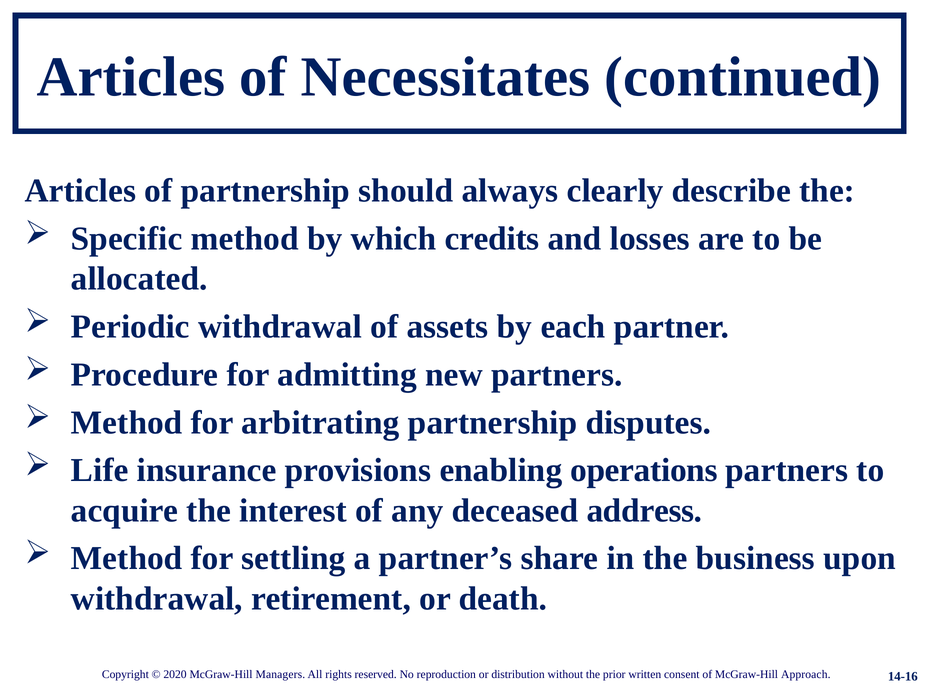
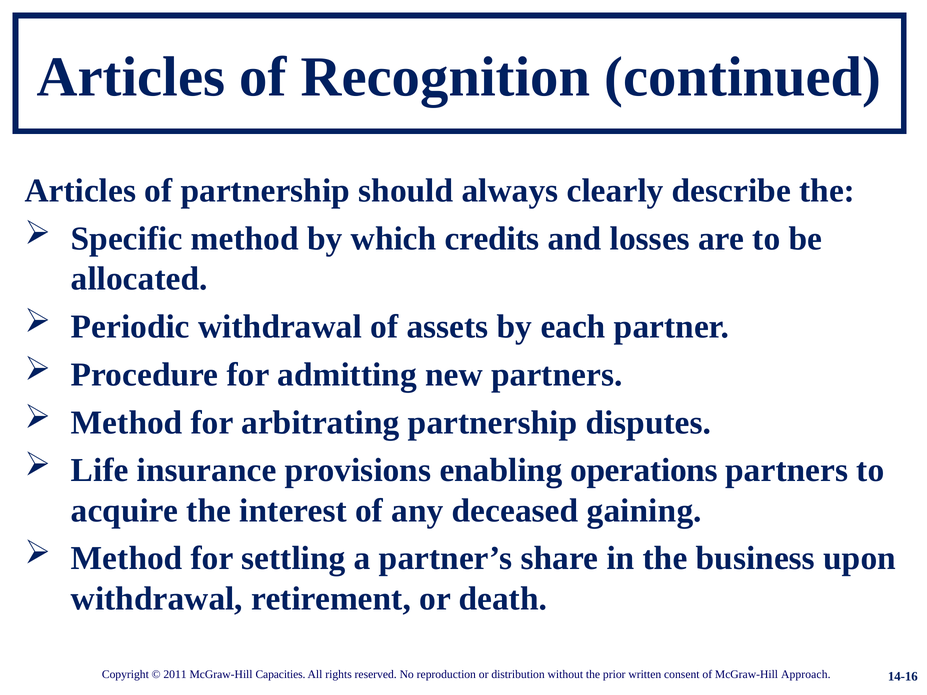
Necessitates: Necessitates -> Recognition
address: address -> gaining
2020: 2020 -> 2011
Managers: Managers -> Capacities
